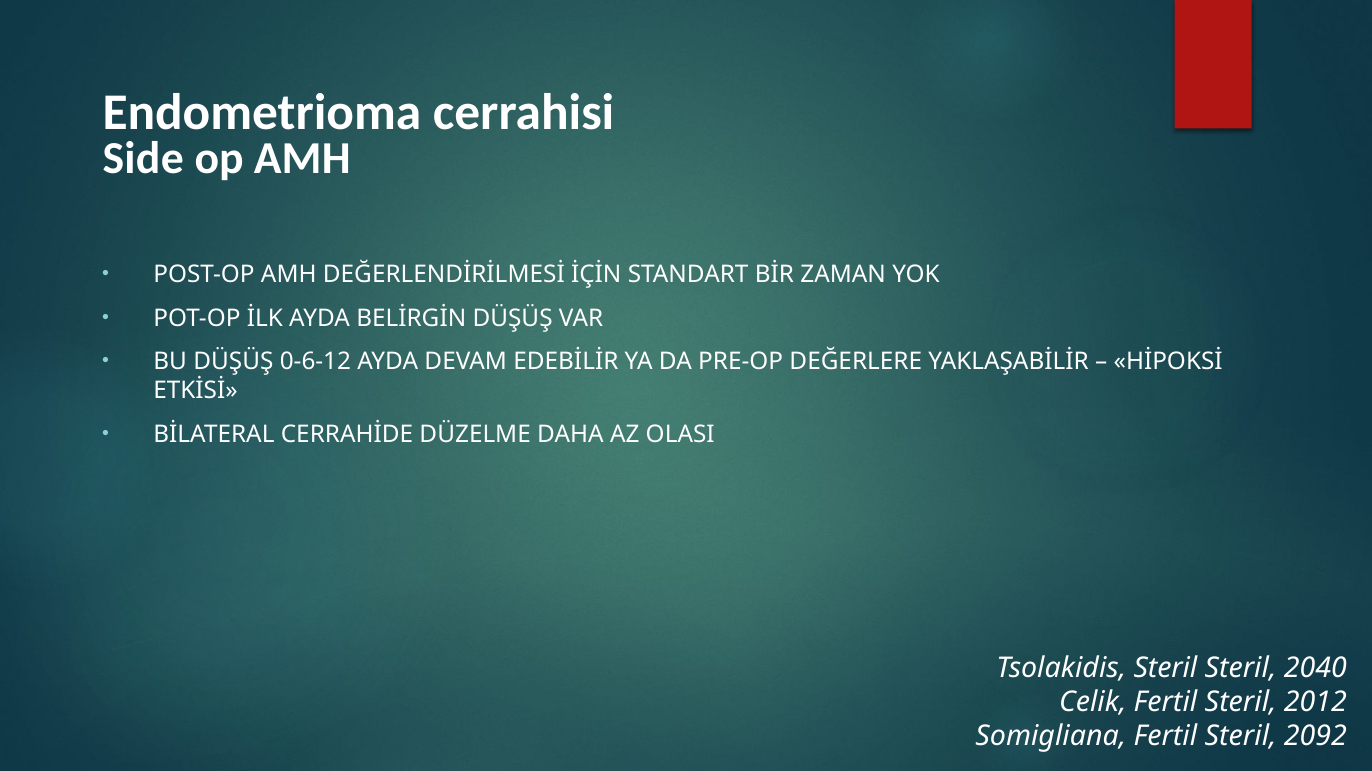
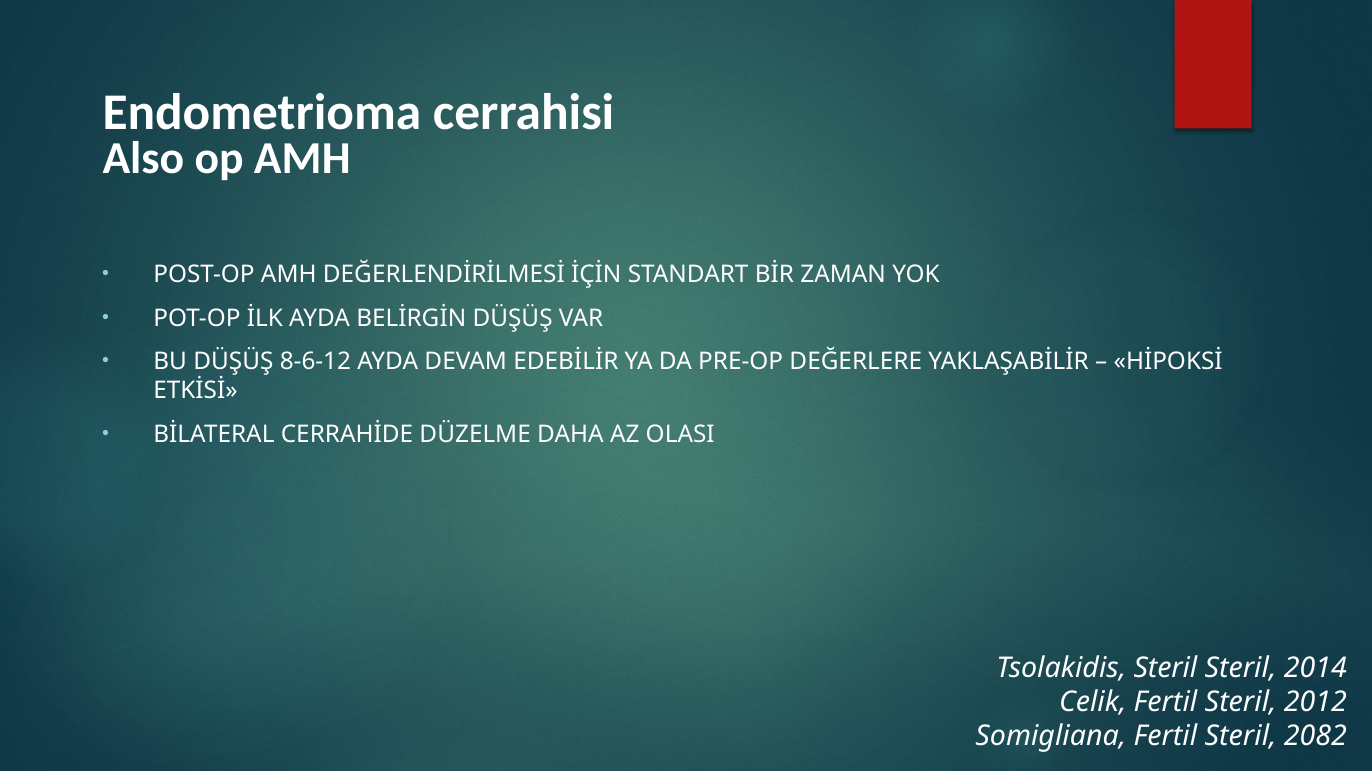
Side: Side -> Also
0-6-12: 0-6-12 -> 8-6-12
2040: 2040 -> 2014
2092: 2092 -> 2082
